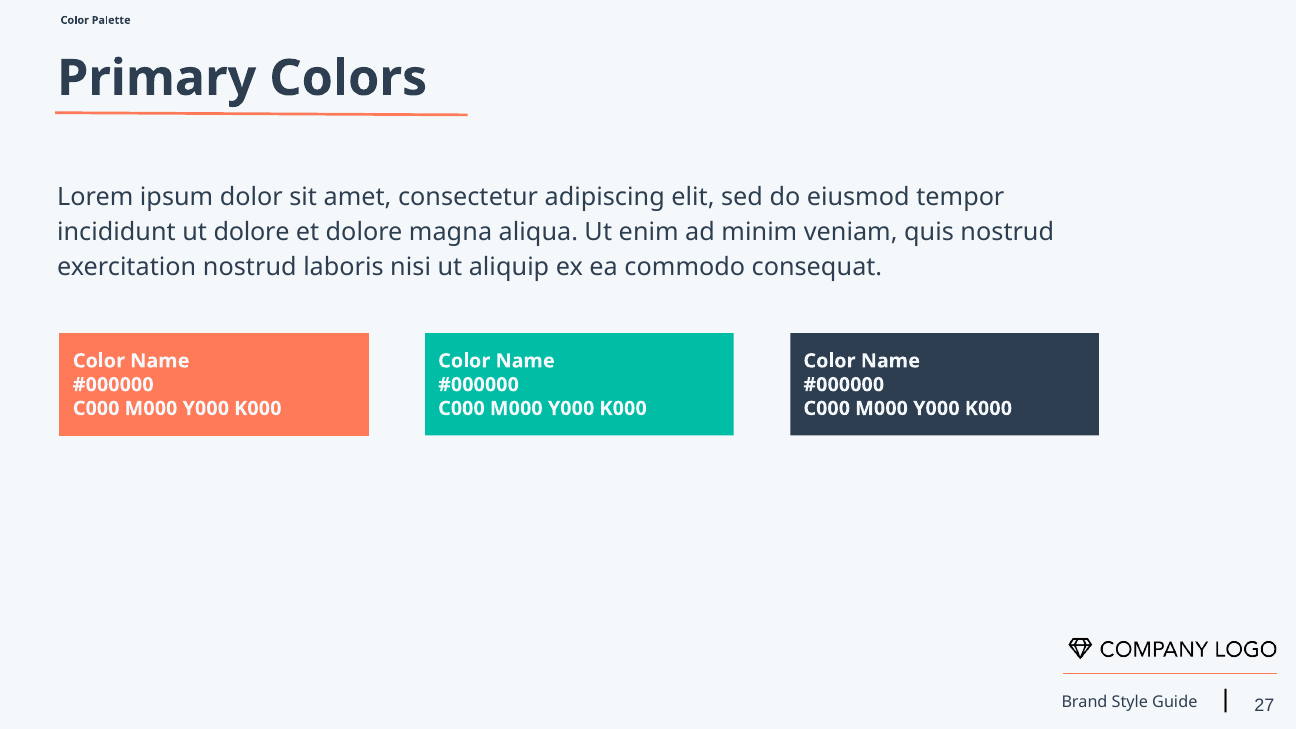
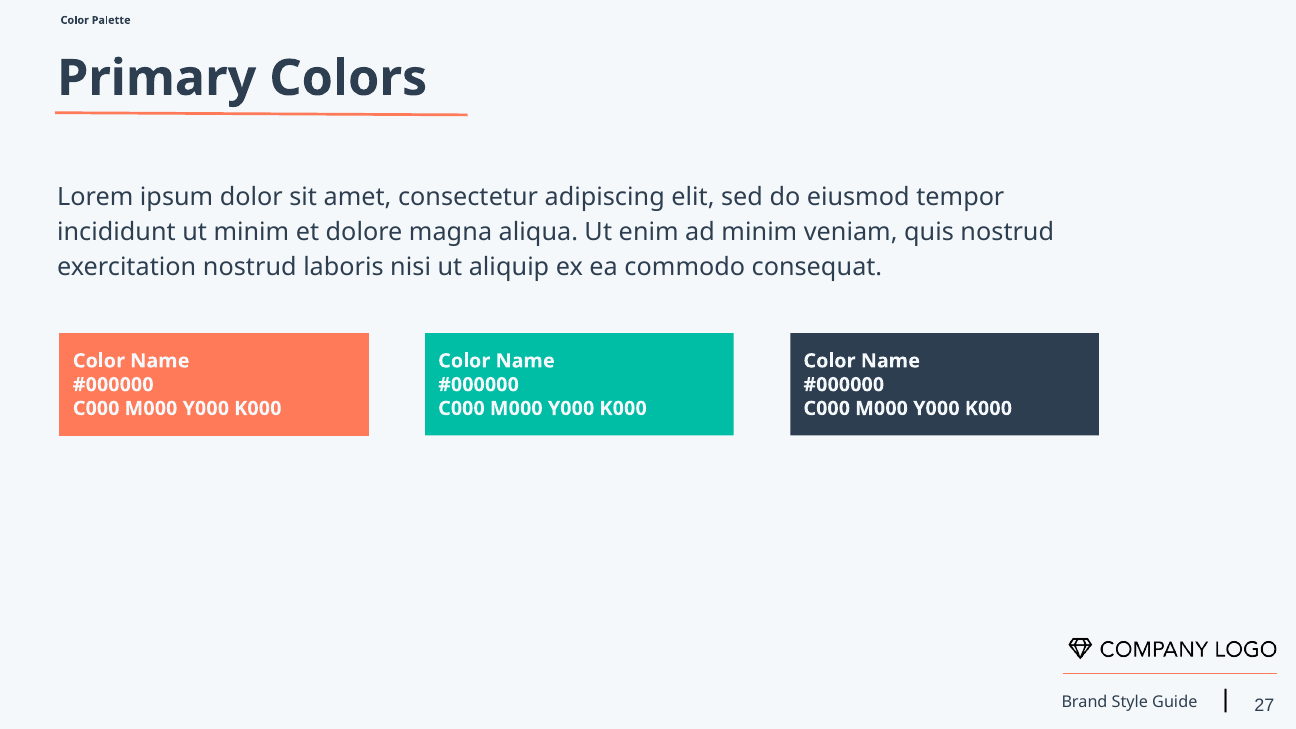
ut dolore: dolore -> minim
